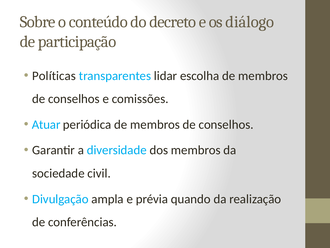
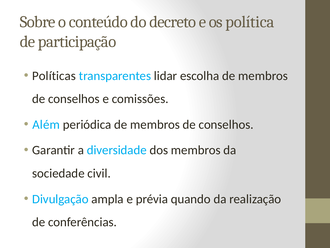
diálogo: diálogo -> política
Atuar: Atuar -> Além
